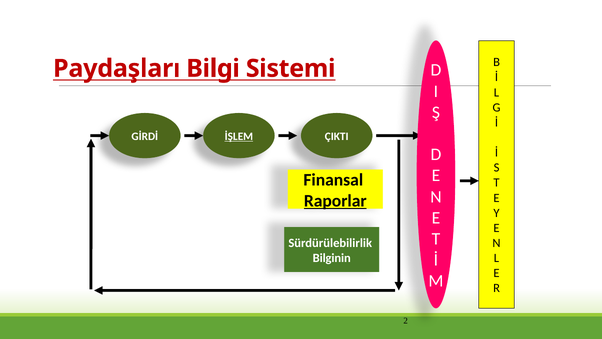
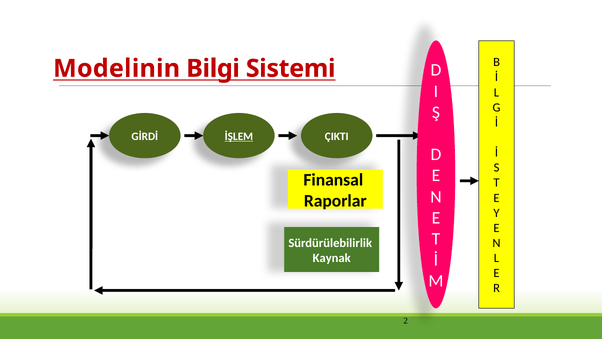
Paydaşları: Paydaşları -> Modelinin
Raporlar underline: present -> none
Bilginin: Bilginin -> Kaynak
